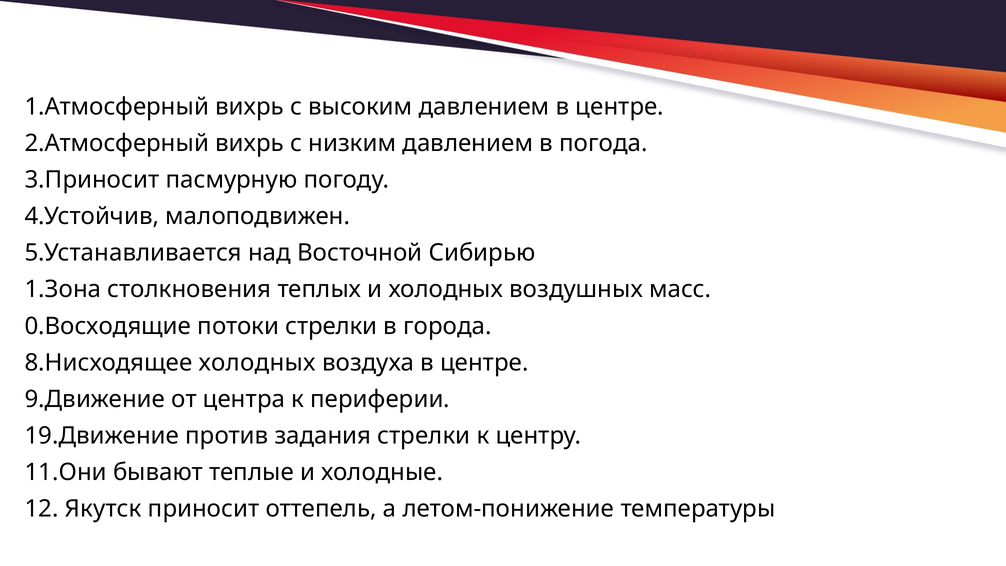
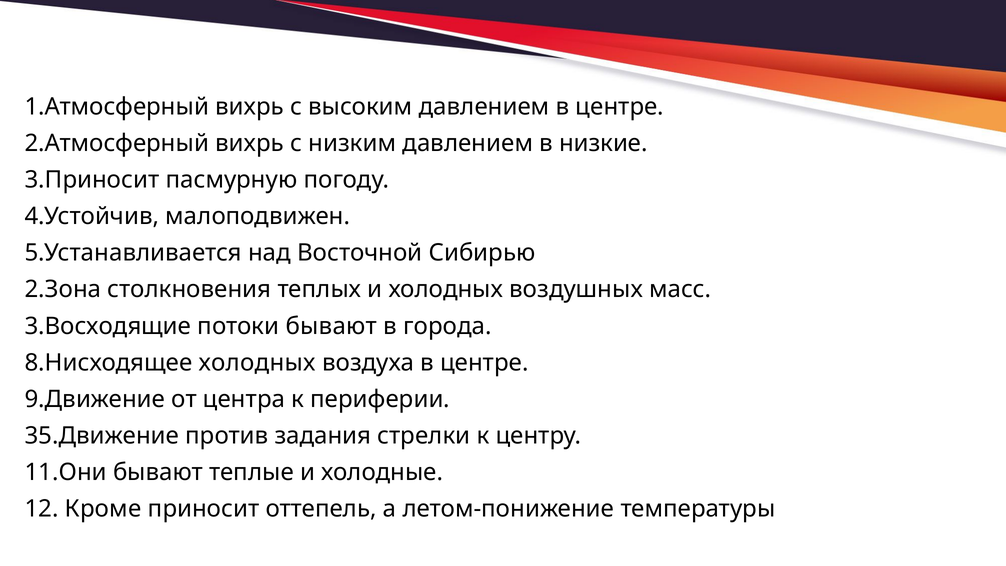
погода: погода -> низкие
1.Зона: 1.Зона -> 2.Зона
0.Восходящие: 0.Восходящие -> 3.Восходящие
потоки стрелки: стрелки -> бывают
19.Движение: 19.Движение -> 35.Движение
Якутск: Якутск -> Кроме
